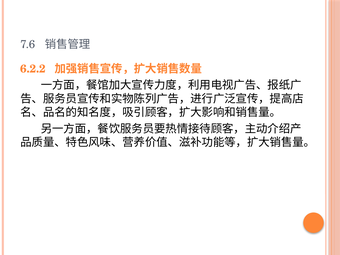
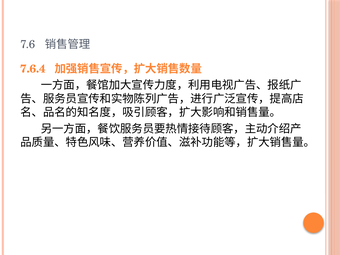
6.2.2: 6.2.2 -> 7.6.4
